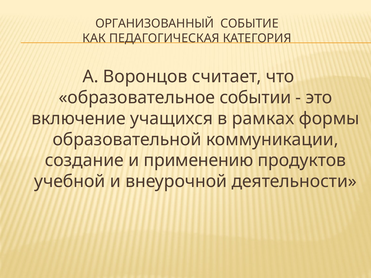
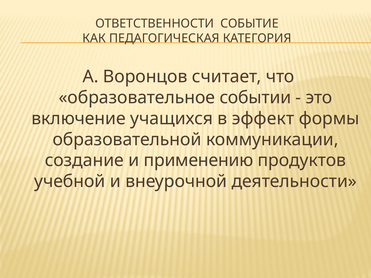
ОРГАНИЗОВАННЫЙ: ОРГАНИЗОВАННЫЙ -> ОТВЕТСТВЕННОСТИ
рамках: рамках -> эффект
